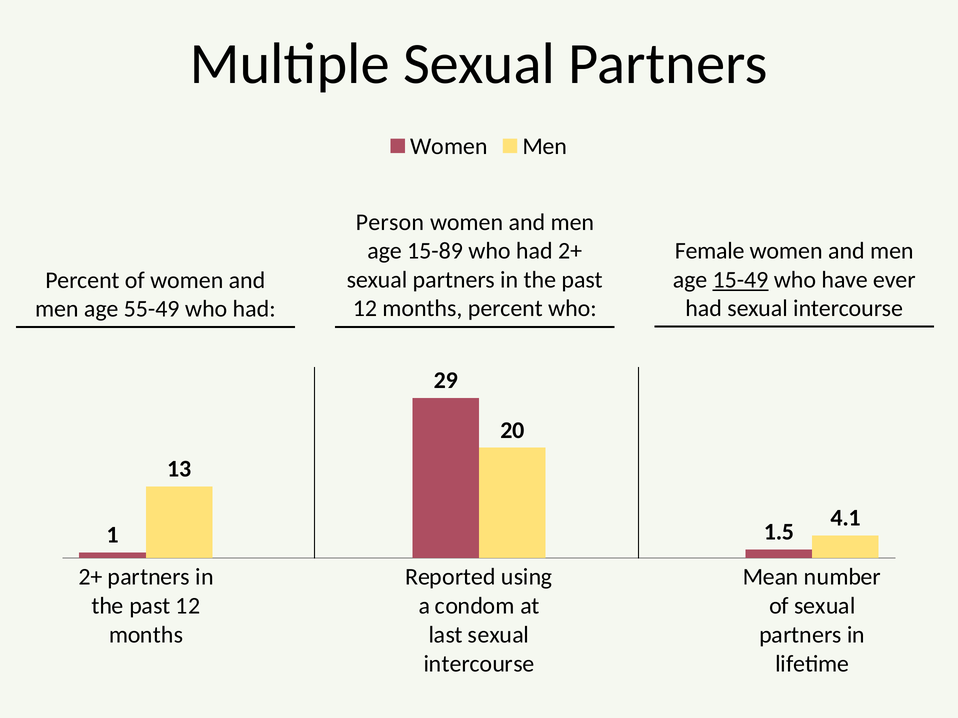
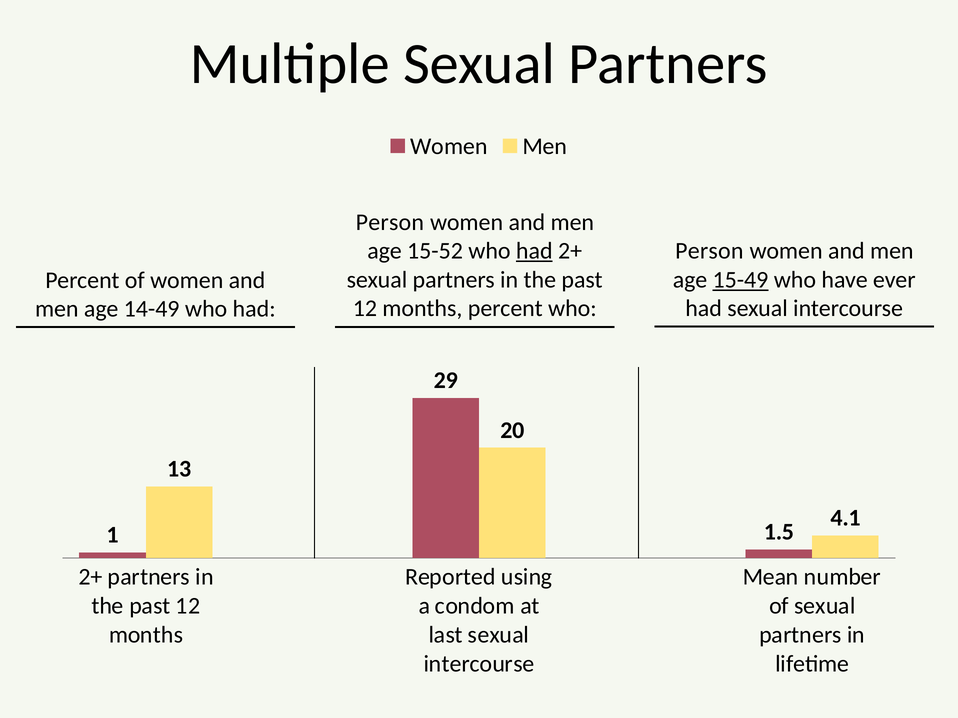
15-89: 15-89 -> 15-52
had at (534, 251) underline: none -> present
Female at (710, 251): Female -> Person
55-49: 55-49 -> 14-49
